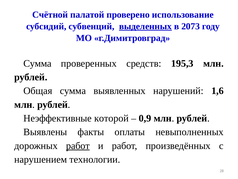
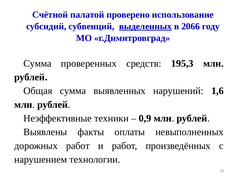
2073: 2073 -> 2066
которой: которой -> техники
работ at (78, 145) underline: present -> none
